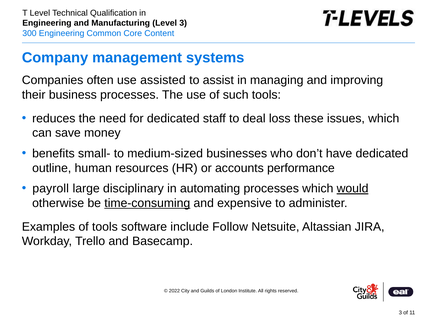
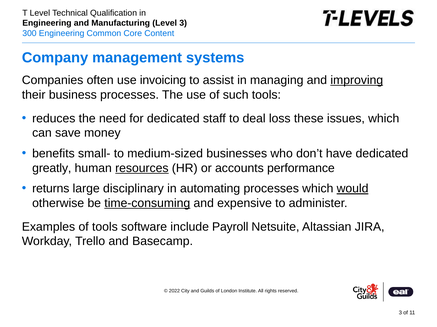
assisted: assisted -> invoicing
improving underline: none -> present
outline: outline -> greatly
resources underline: none -> present
payroll: payroll -> returns
Follow: Follow -> Payroll
